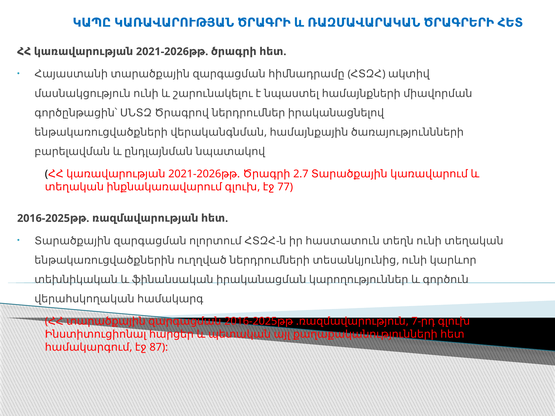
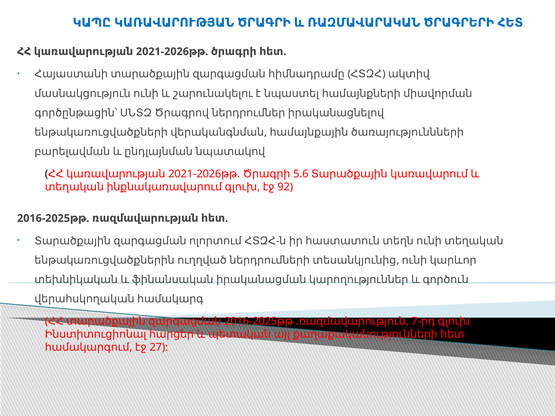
2.7: 2.7 -> 5.6
77: 77 -> 92
87: 87 -> 27
